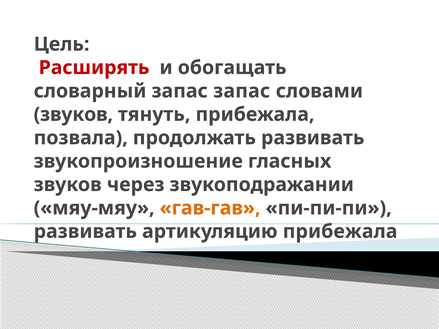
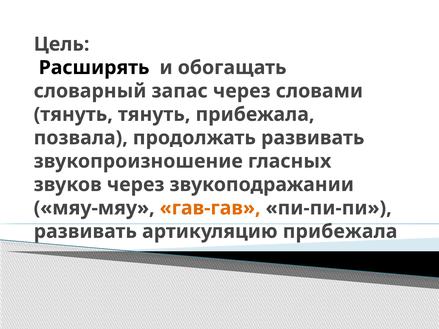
Расширять colour: red -> black
запас запас: запас -> через
звуков at (73, 115): звуков -> тянуть
